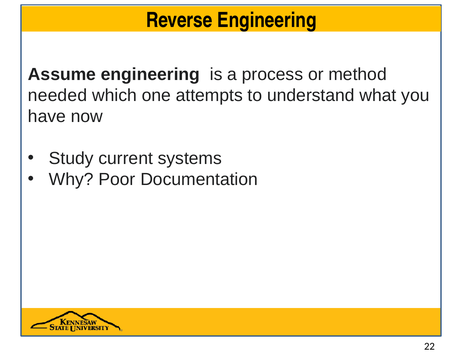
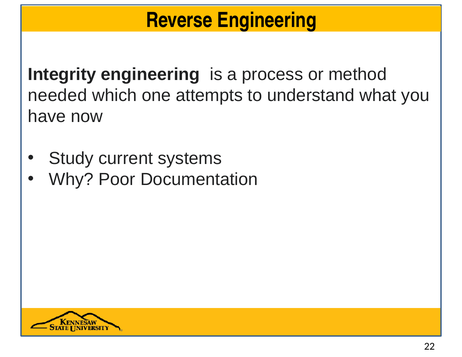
Assume: Assume -> Integrity
